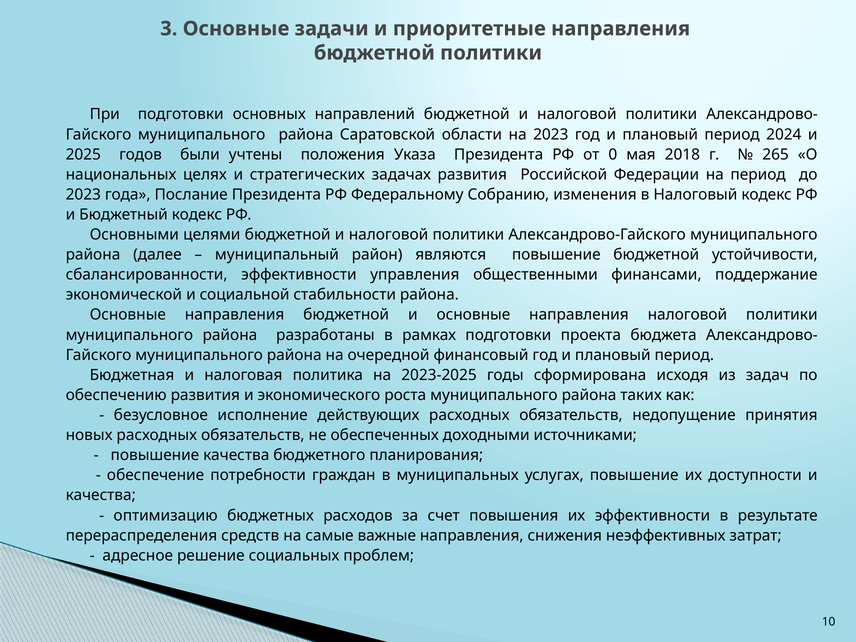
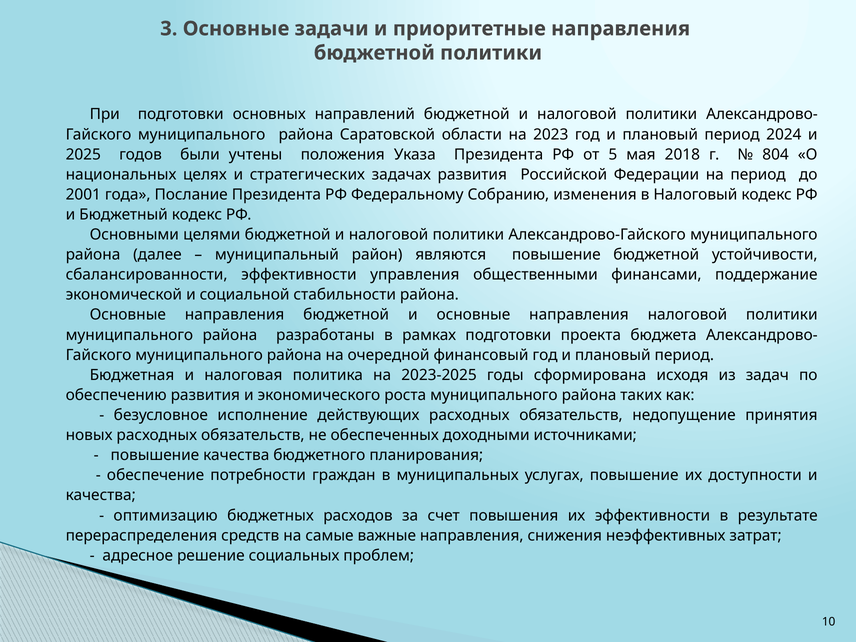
0: 0 -> 5
265: 265 -> 804
2023 at (83, 195): 2023 -> 2001
